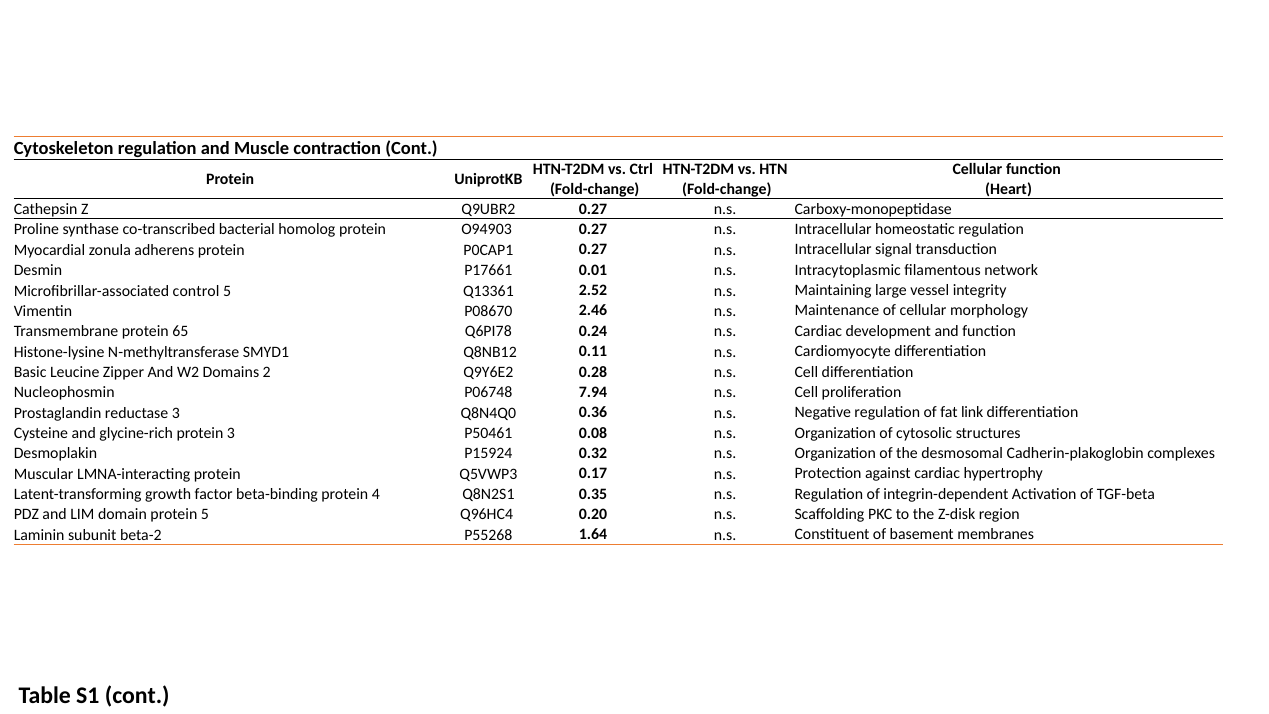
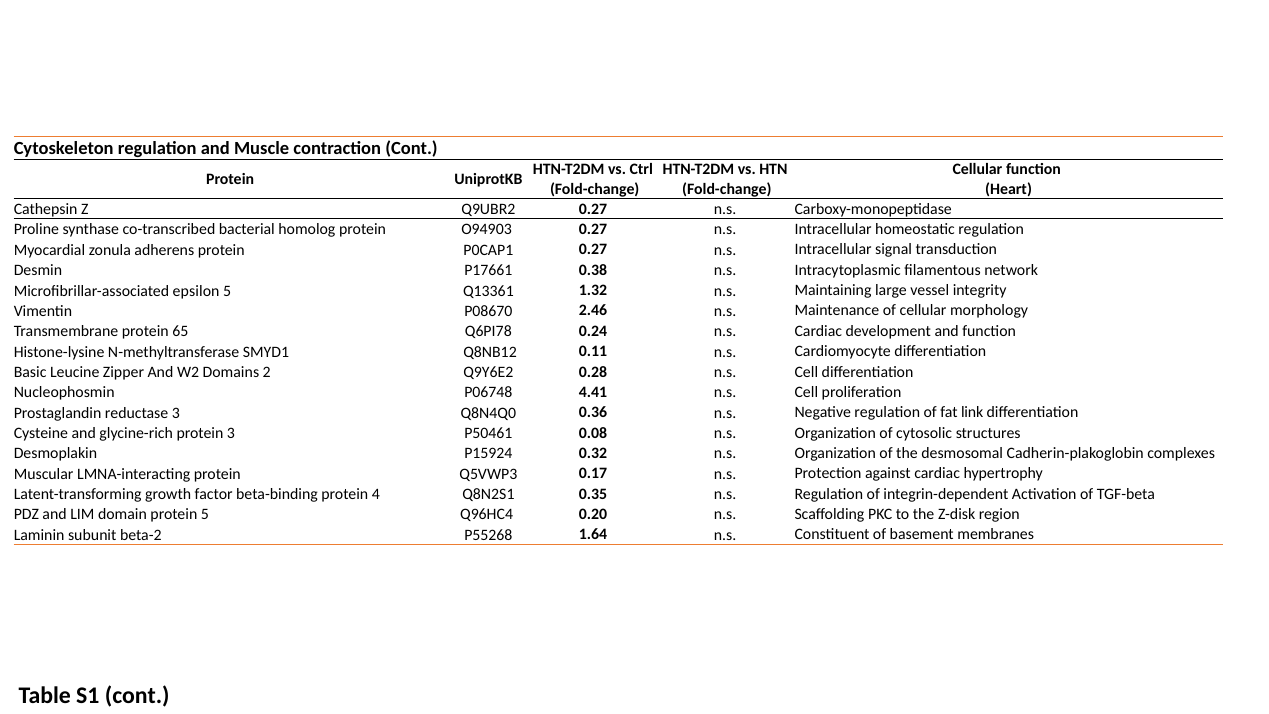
0.01: 0.01 -> 0.38
control: control -> epsilon
2.52: 2.52 -> 1.32
7.94: 7.94 -> 4.41
